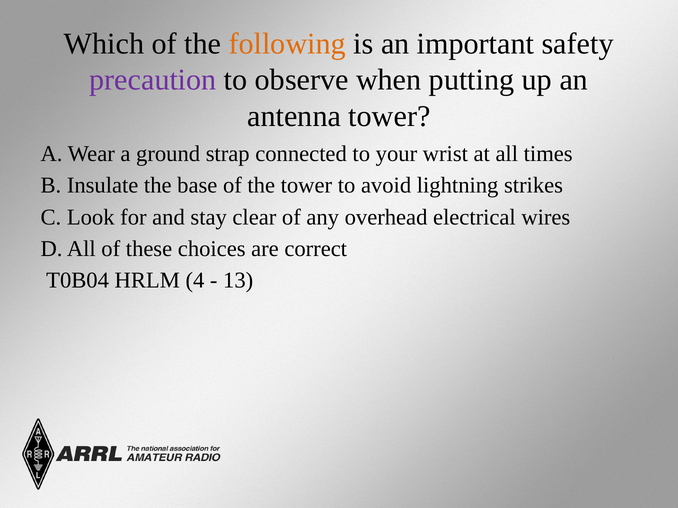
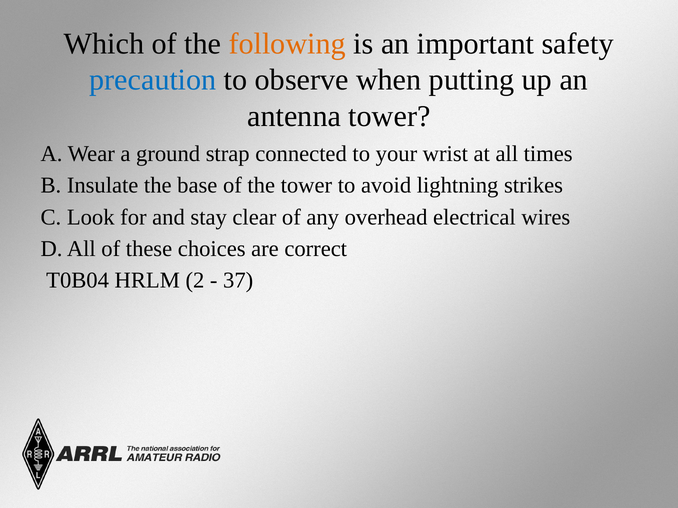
precaution colour: purple -> blue
4: 4 -> 2
13: 13 -> 37
